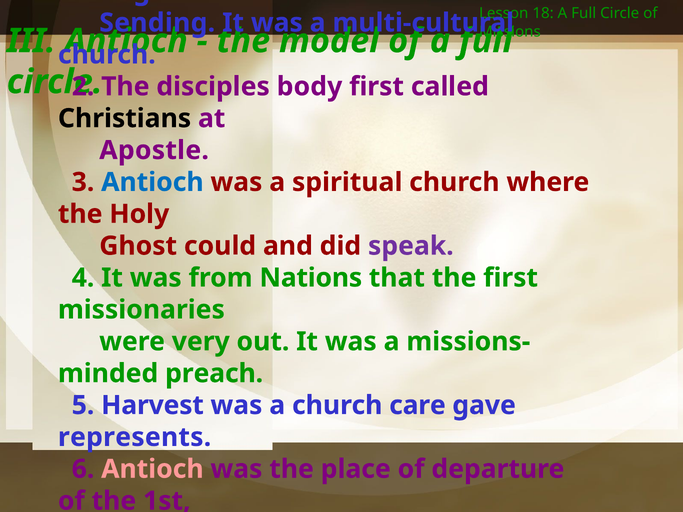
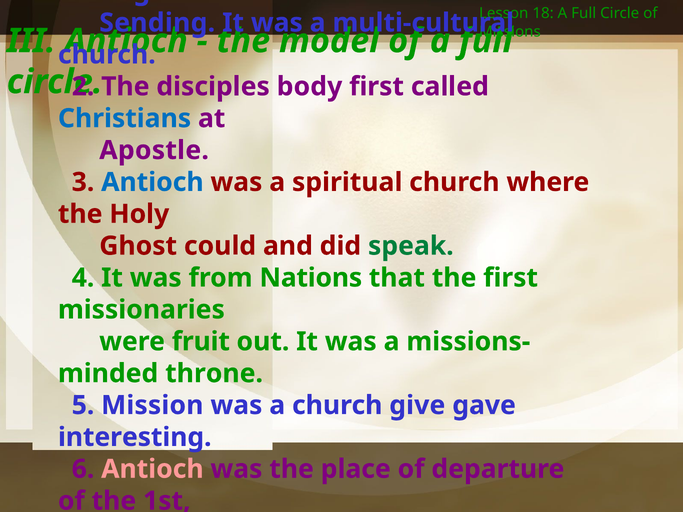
Christians colour: black -> blue
speak colour: purple -> green
very: very -> fruit
preach: preach -> throne
Harvest: Harvest -> Mission
care: care -> give
represents: represents -> interesting
